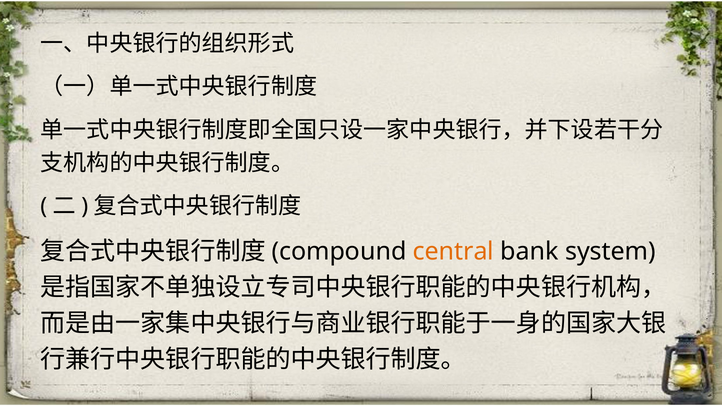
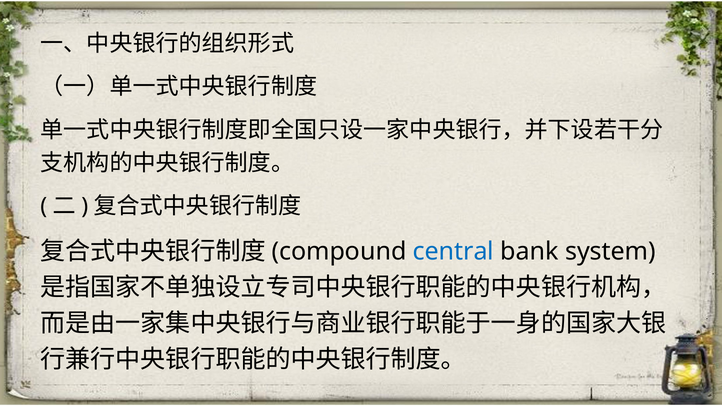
central colour: orange -> blue
